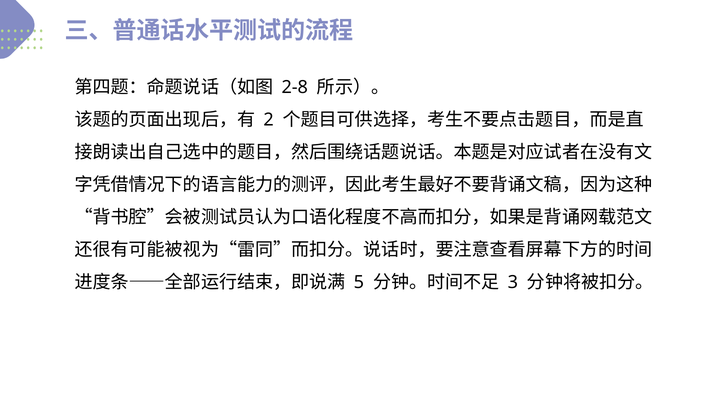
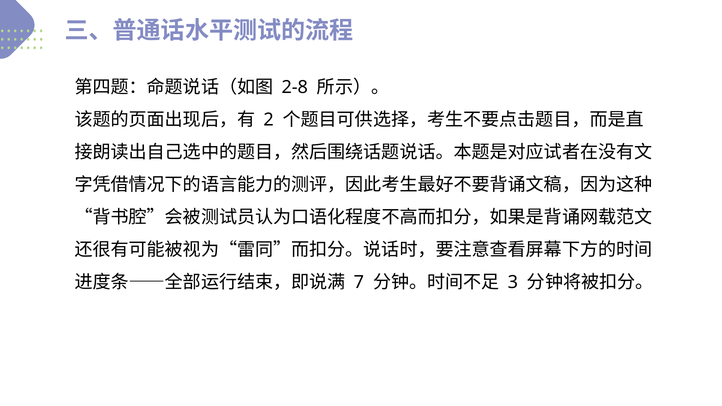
5: 5 -> 7
